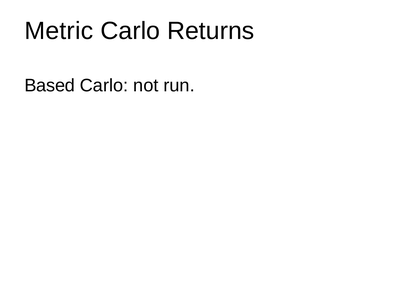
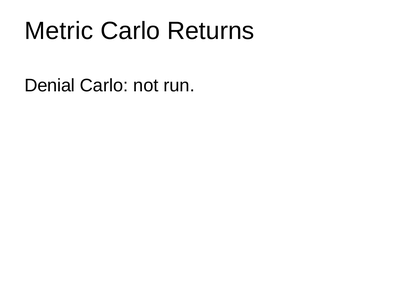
Based: Based -> Denial
